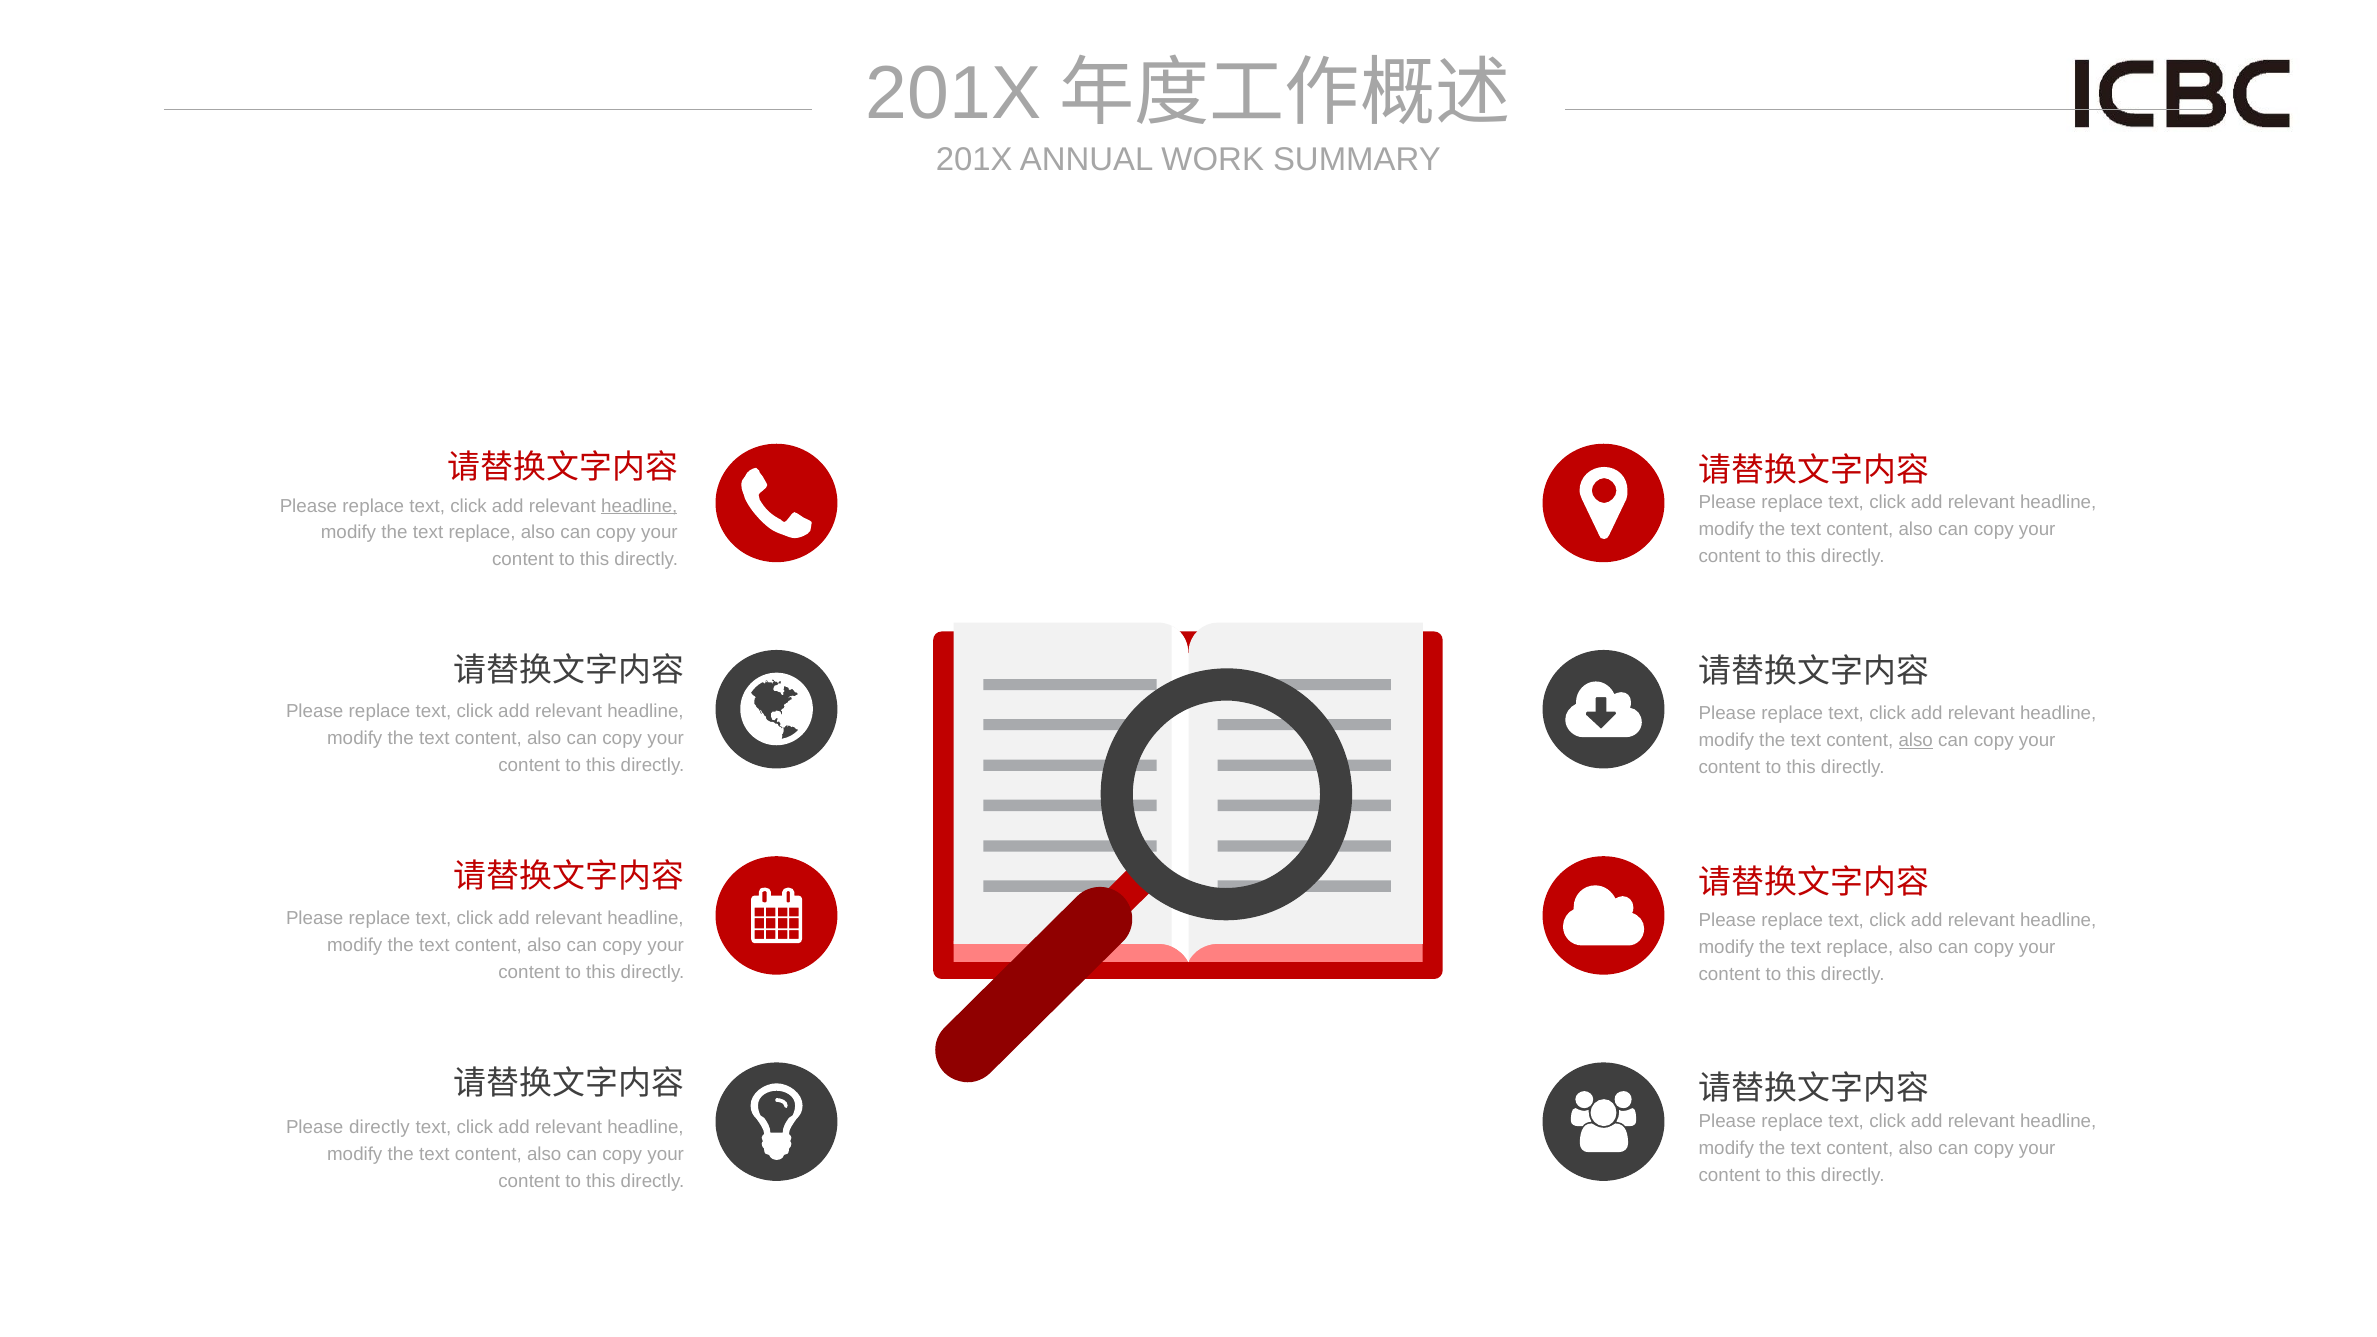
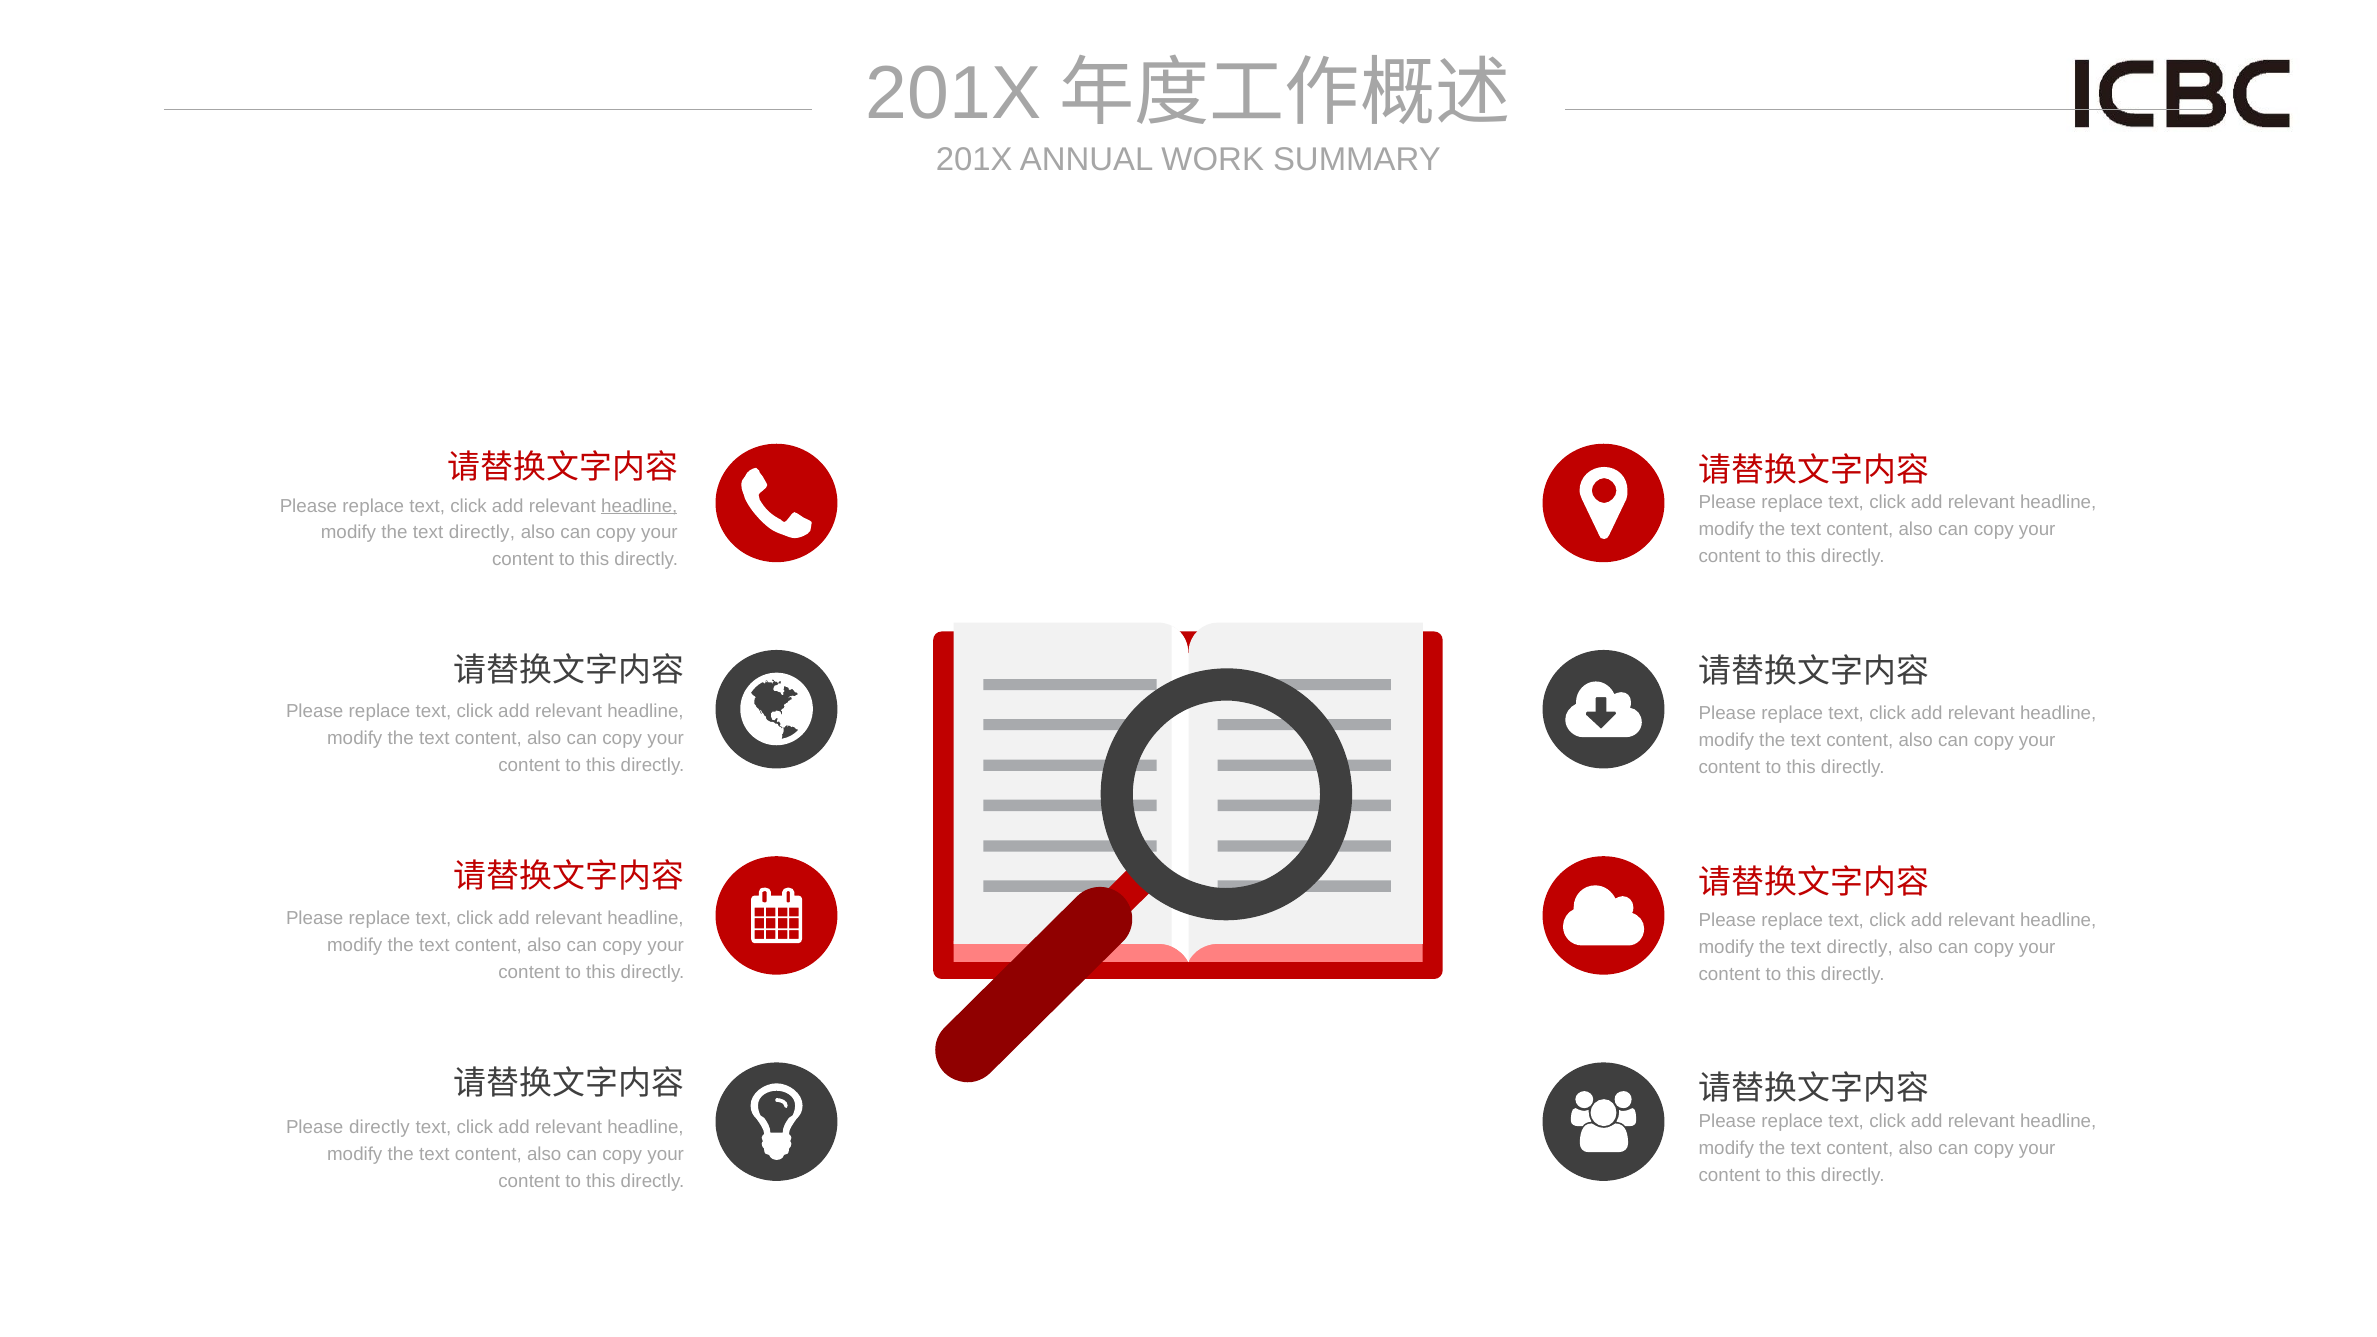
replace at (482, 533): replace -> directly
also at (1916, 741) underline: present -> none
replace at (1860, 947): replace -> directly
